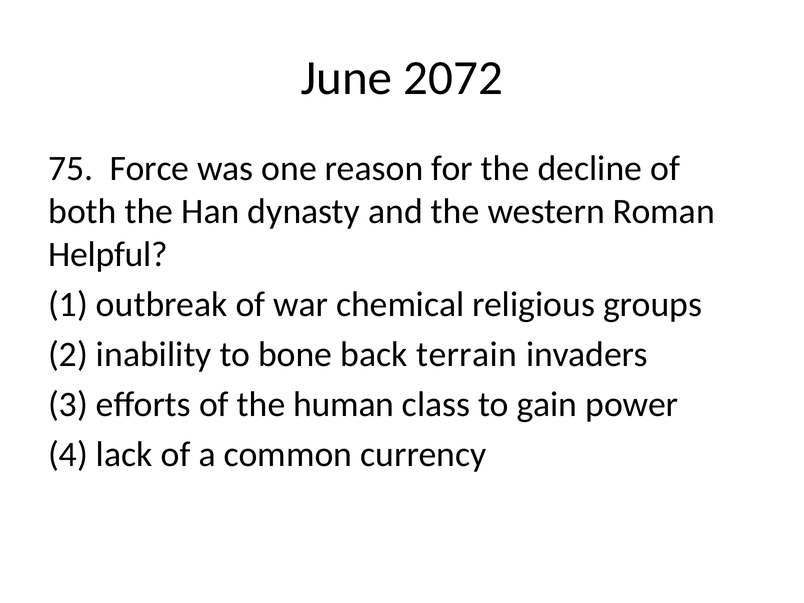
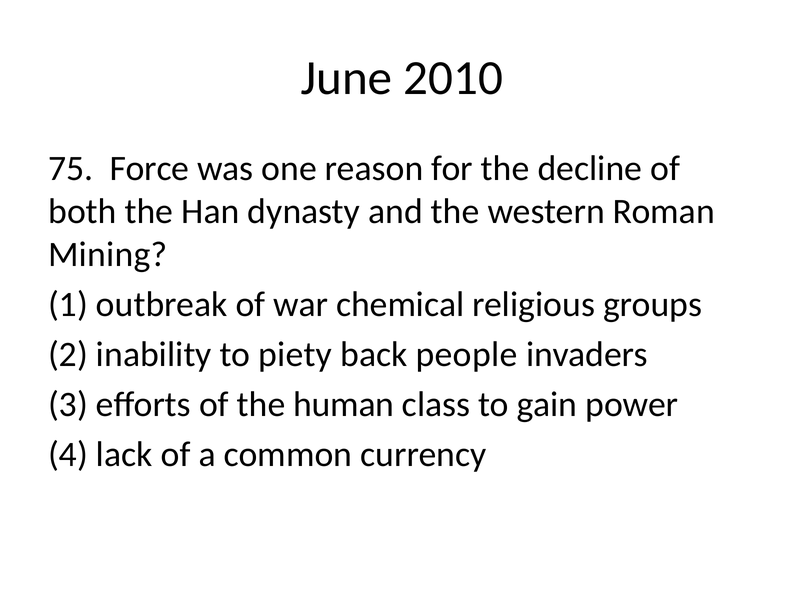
2072: 2072 -> 2010
Helpful: Helpful -> Mining
bone: bone -> piety
terrain: terrain -> people
